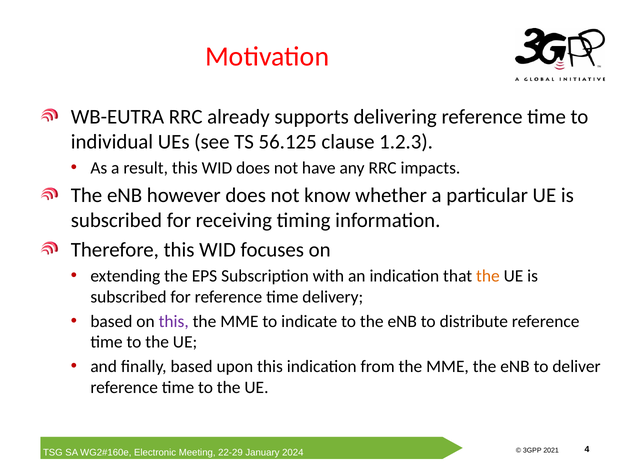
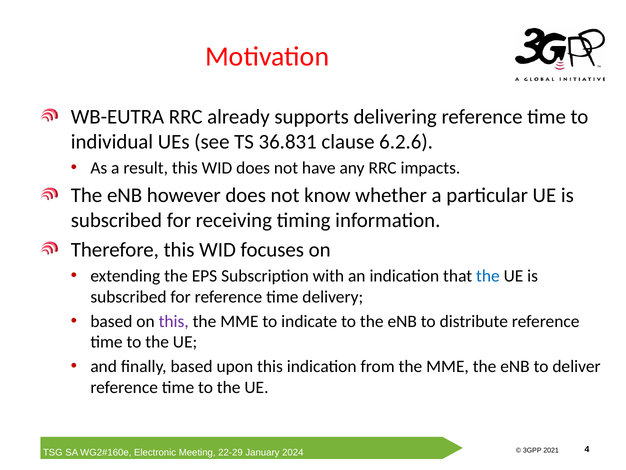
56.125: 56.125 -> 36.831
1.2.3: 1.2.3 -> 6.2.6
the at (488, 276) colour: orange -> blue
